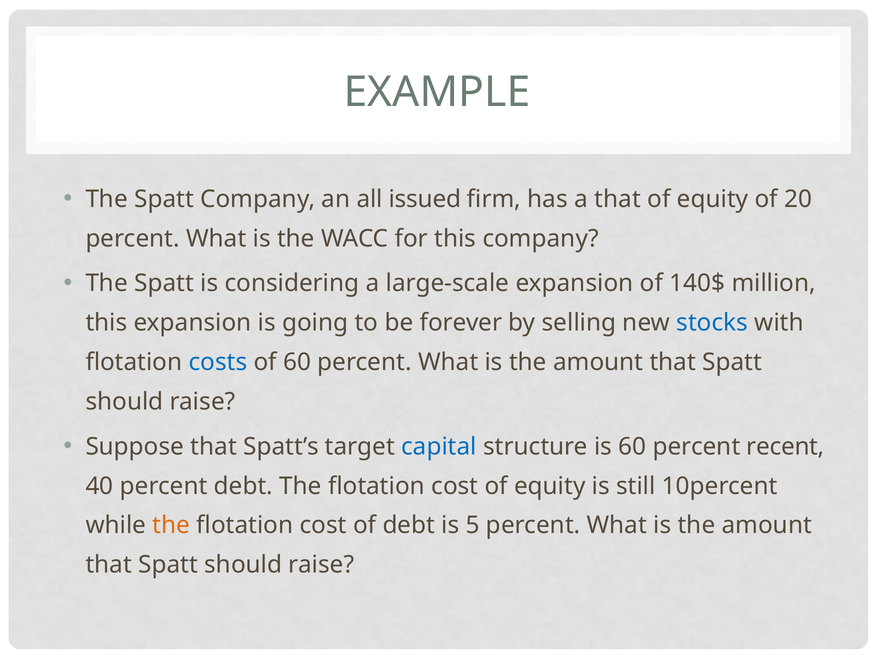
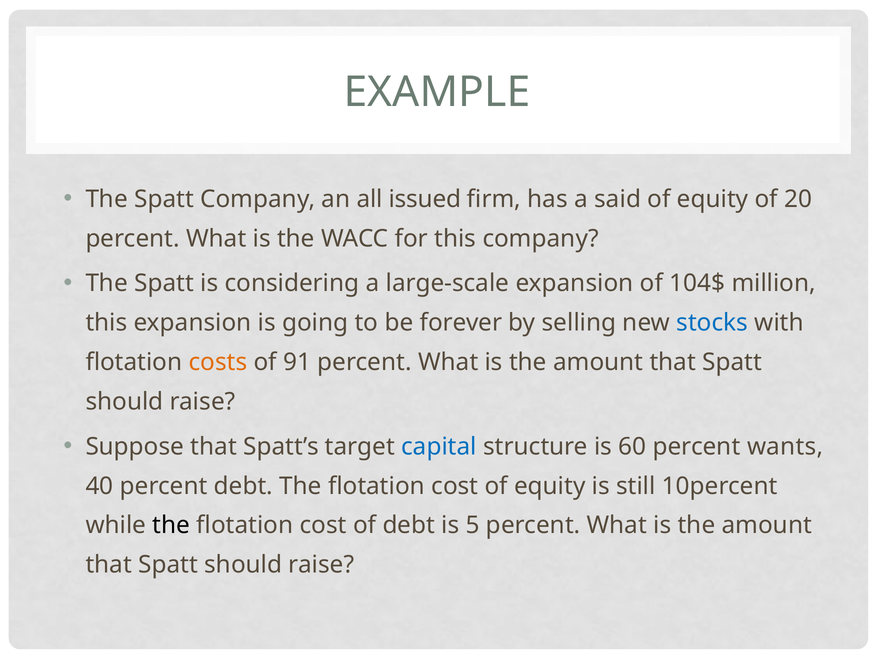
a that: that -> said
140$: 140$ -> 104$
costs colour: blue -> orange
of 60: 60 -> 91
recent: recent -> wants
the at (171, 525) colour: orange -> black
